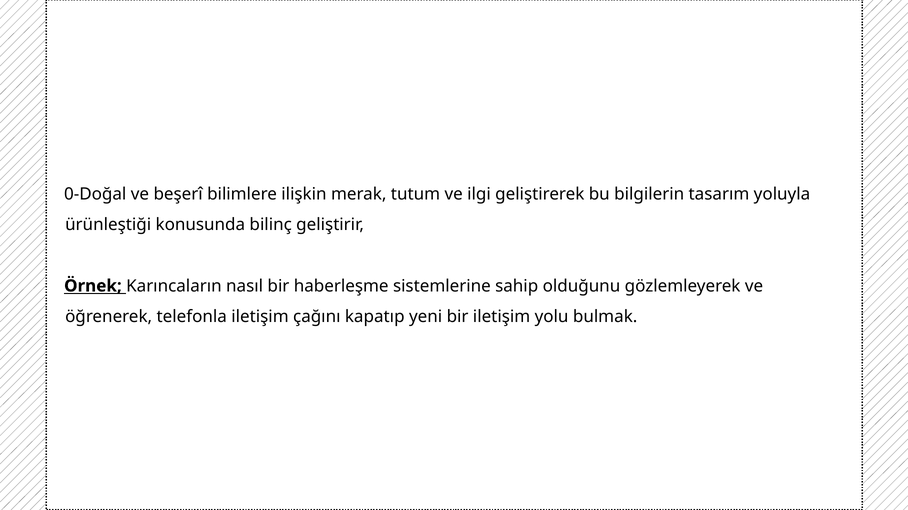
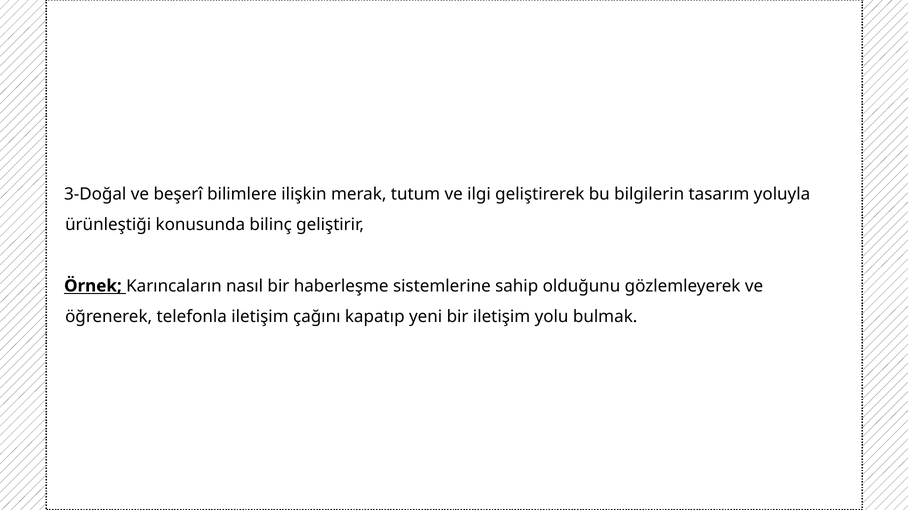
0-Doğal: 0-Doğal -> 3-Doğal
